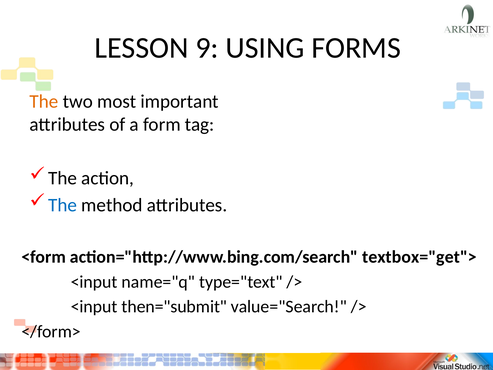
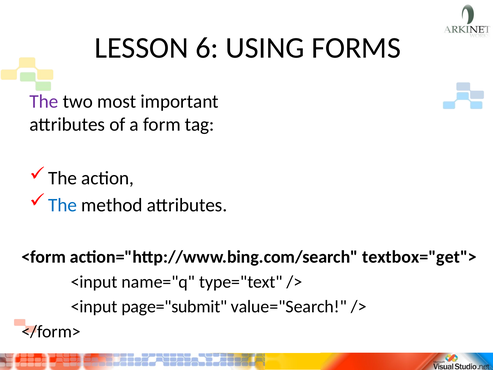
9: 9 -> 6
The at (44, 102) colour: orange -> purple
then="submit: then="submit -> page="submit
